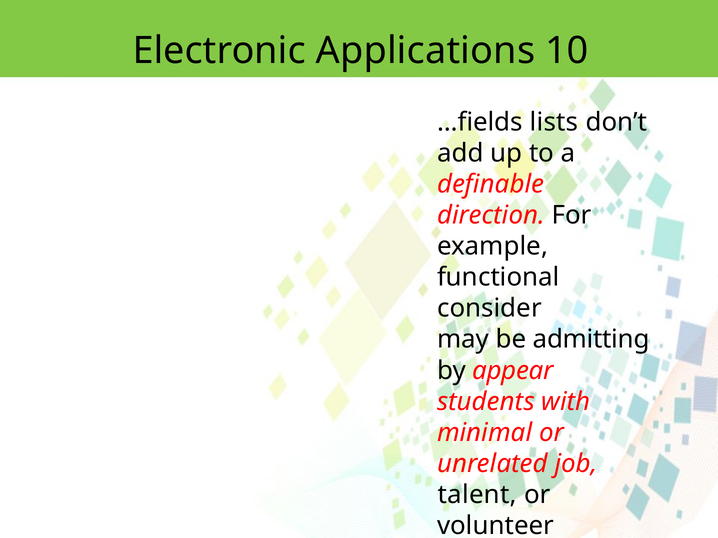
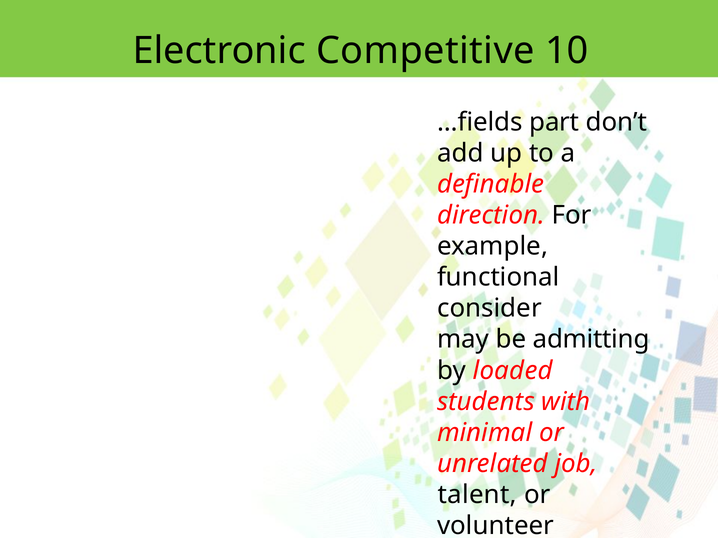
Applications: Applications -> Competitive
lists: lists -> part
appear: appear -> loaded
